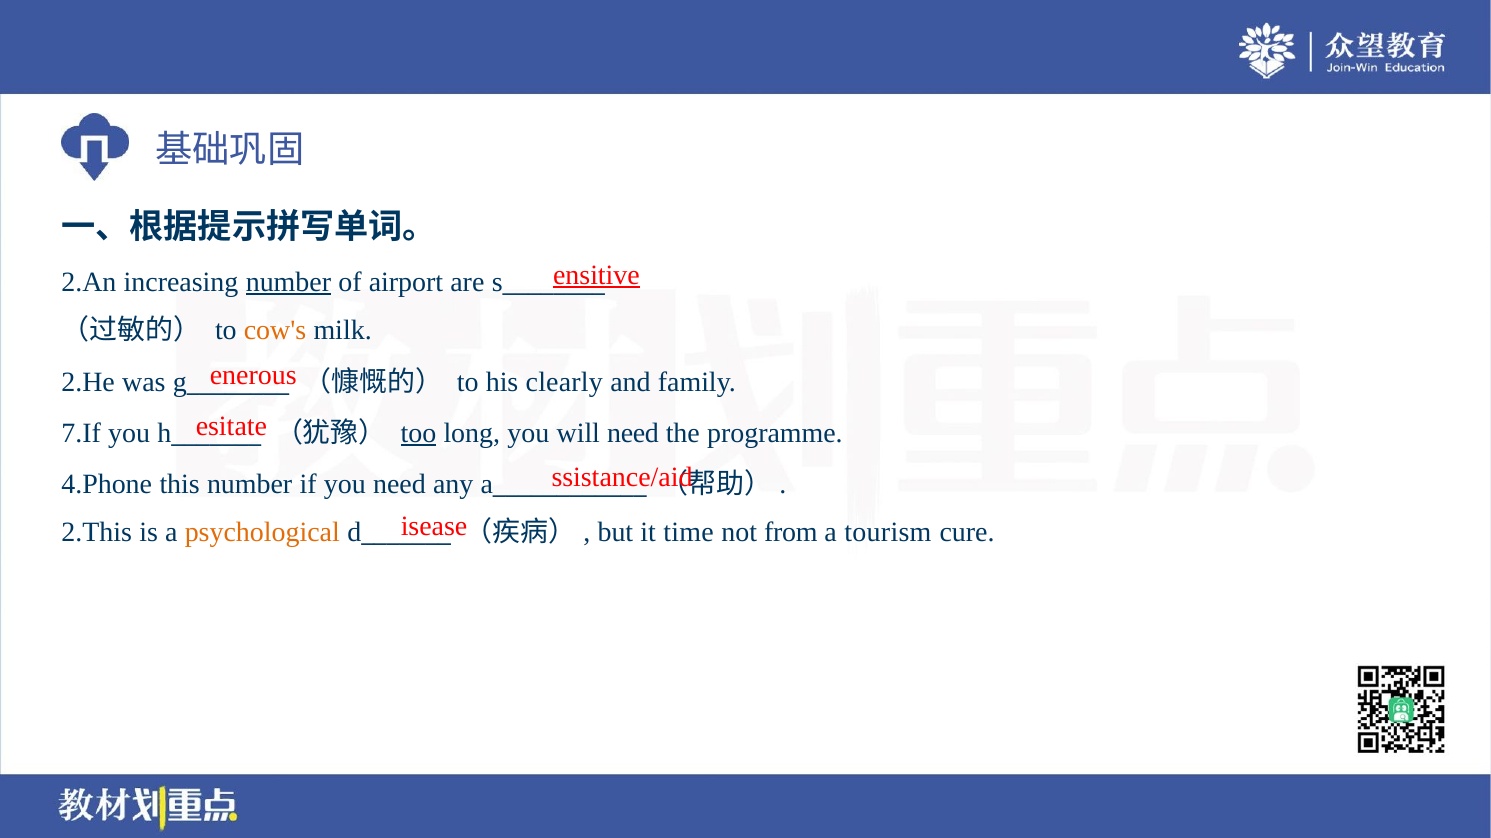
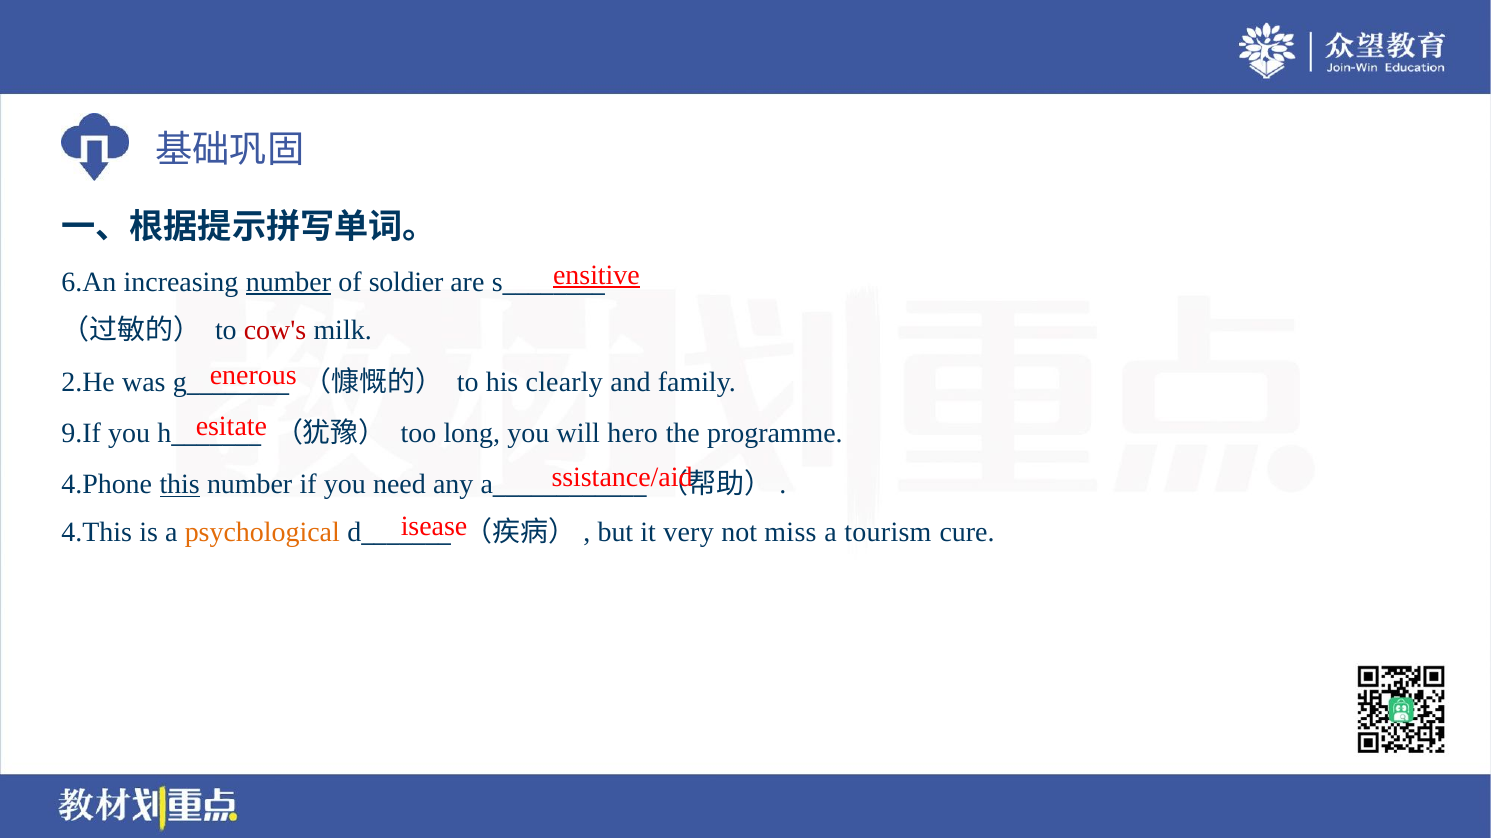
2.An: 2.An -> 6.An
airport: airport -> soldier
cow's colour: orange -> red
7.If: 7.If -> 9.If
too underline: present -> none
will need: need -> hero
this underline: none -> present
2.This: 2.This -> 4.This
time: time -> very
from: from -> miss
